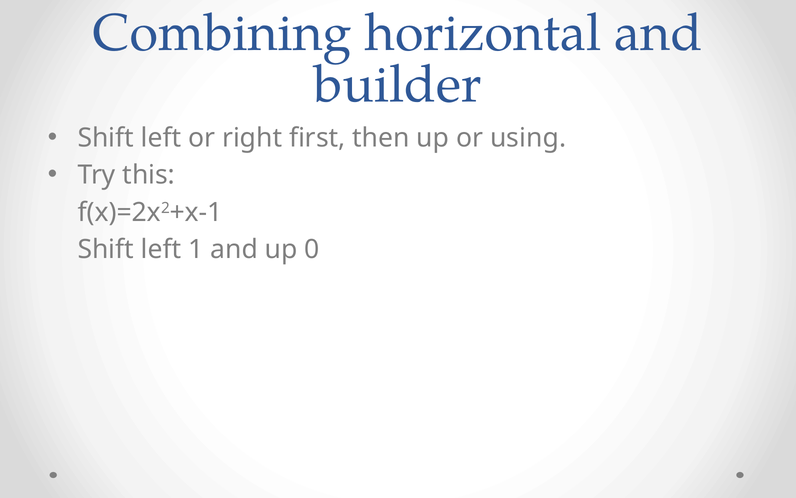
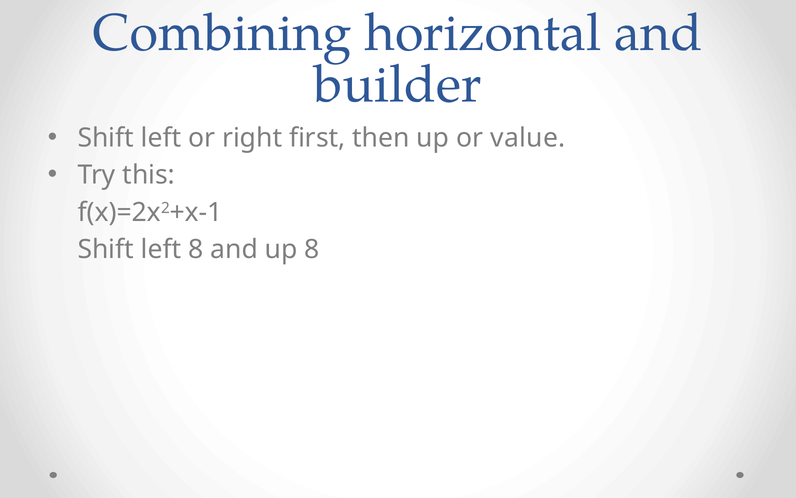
using: using -> value
left 1: 1 -> 8
up 0: 0 -> 8
